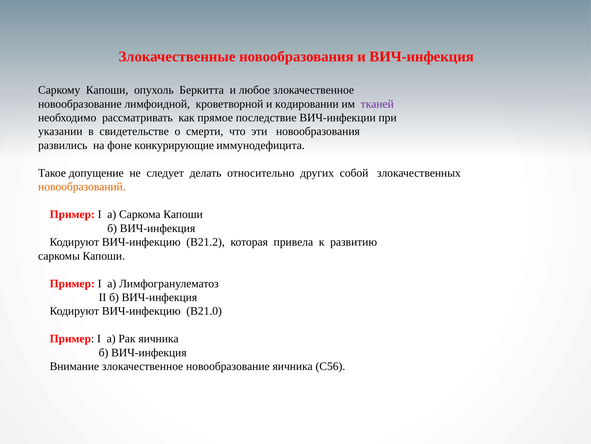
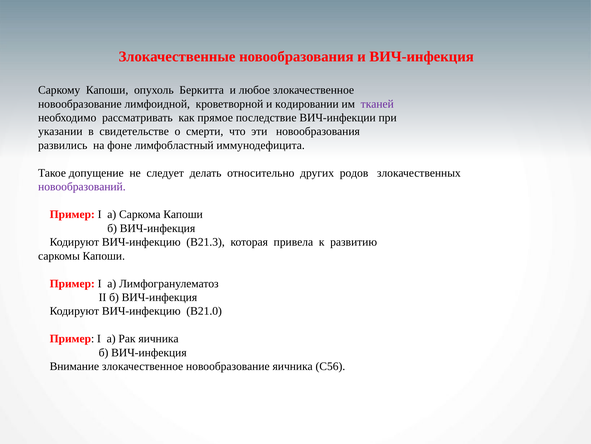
конкурирующие: конкурирующие -> лимфобластный
собой: собой -> родов
новообразований colour: orange -> purple
В21.2: В21.2 -> В21.3
